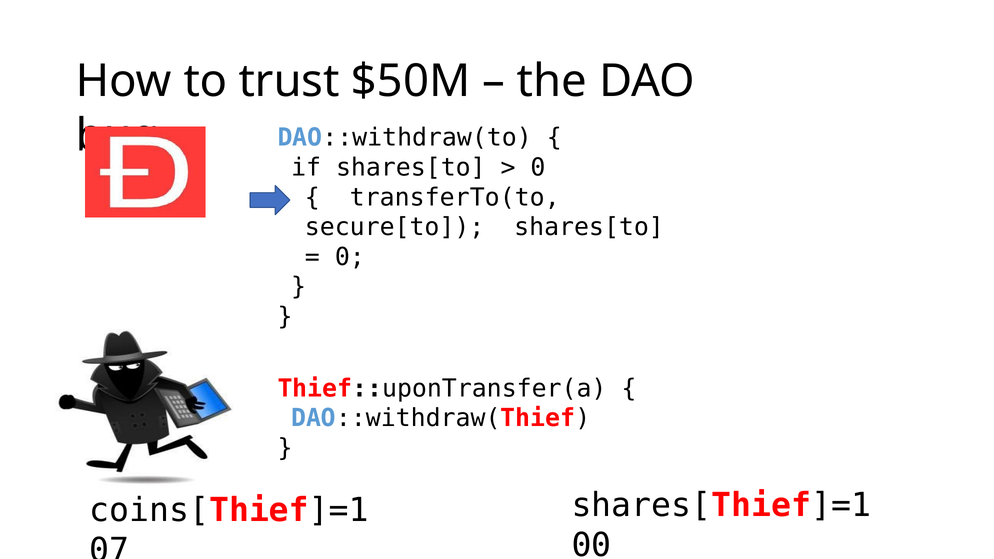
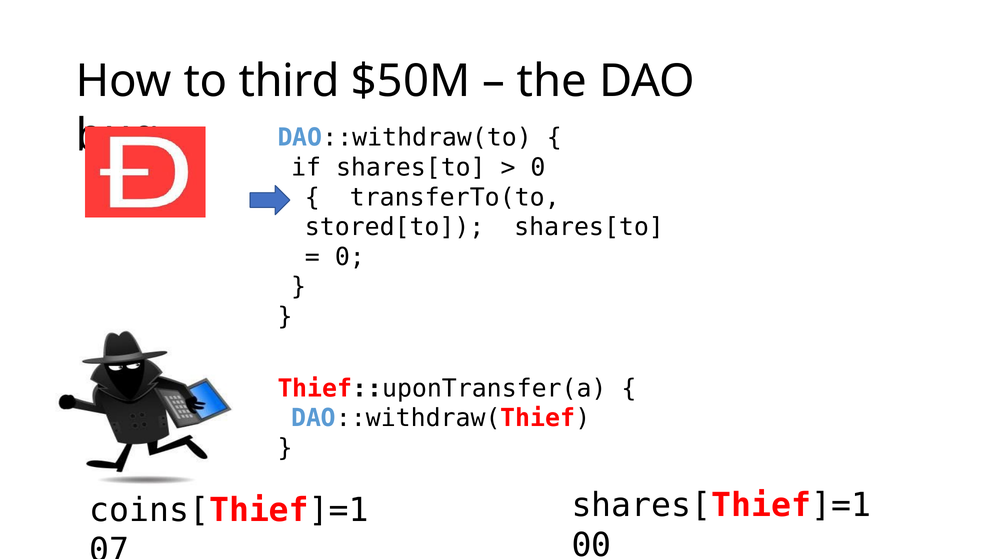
trust: trust -> third
secure[to: secure[to -> stored[to
